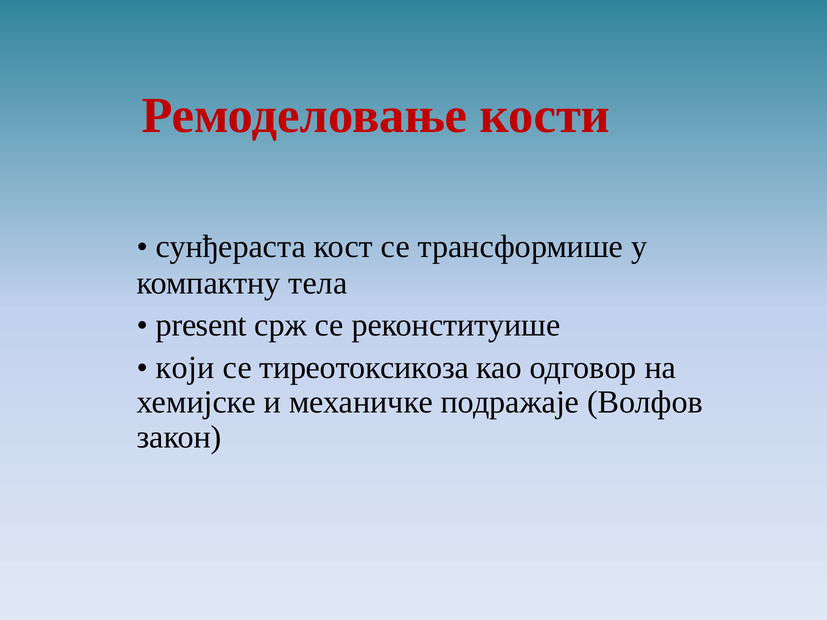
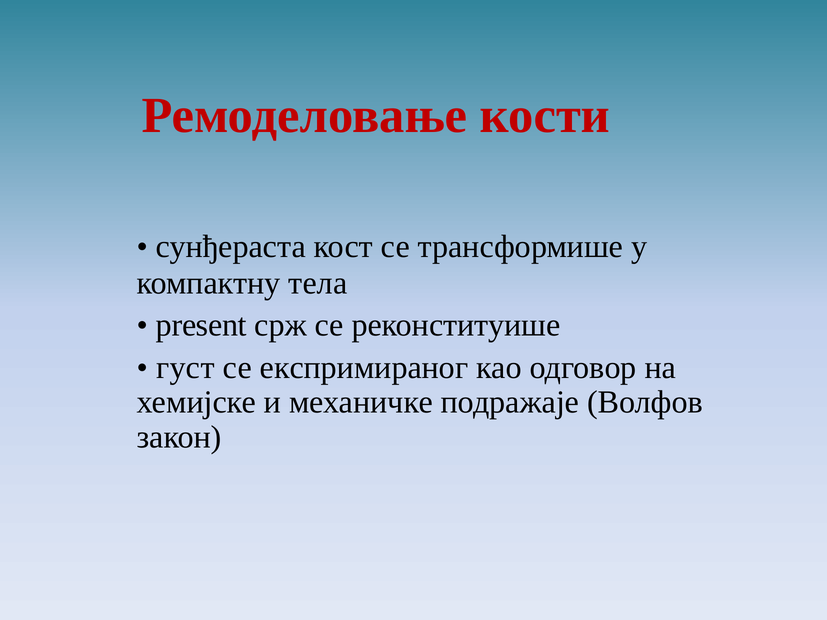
који: који -> густ
тиреотоксикоза: тиреотоксикоза -> експримираног
